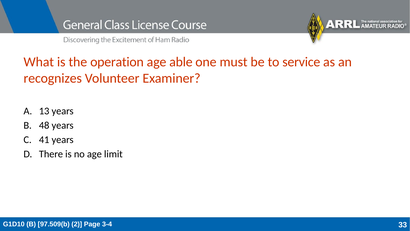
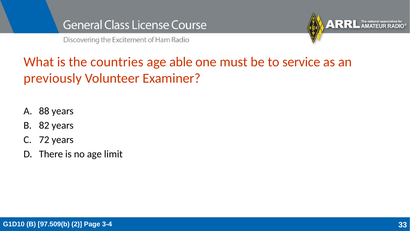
operation: operation -> countries
recognizes: recognizes -> previously
13: 13 -> 88
48: 48 -> 82
41: 41 -> 72
